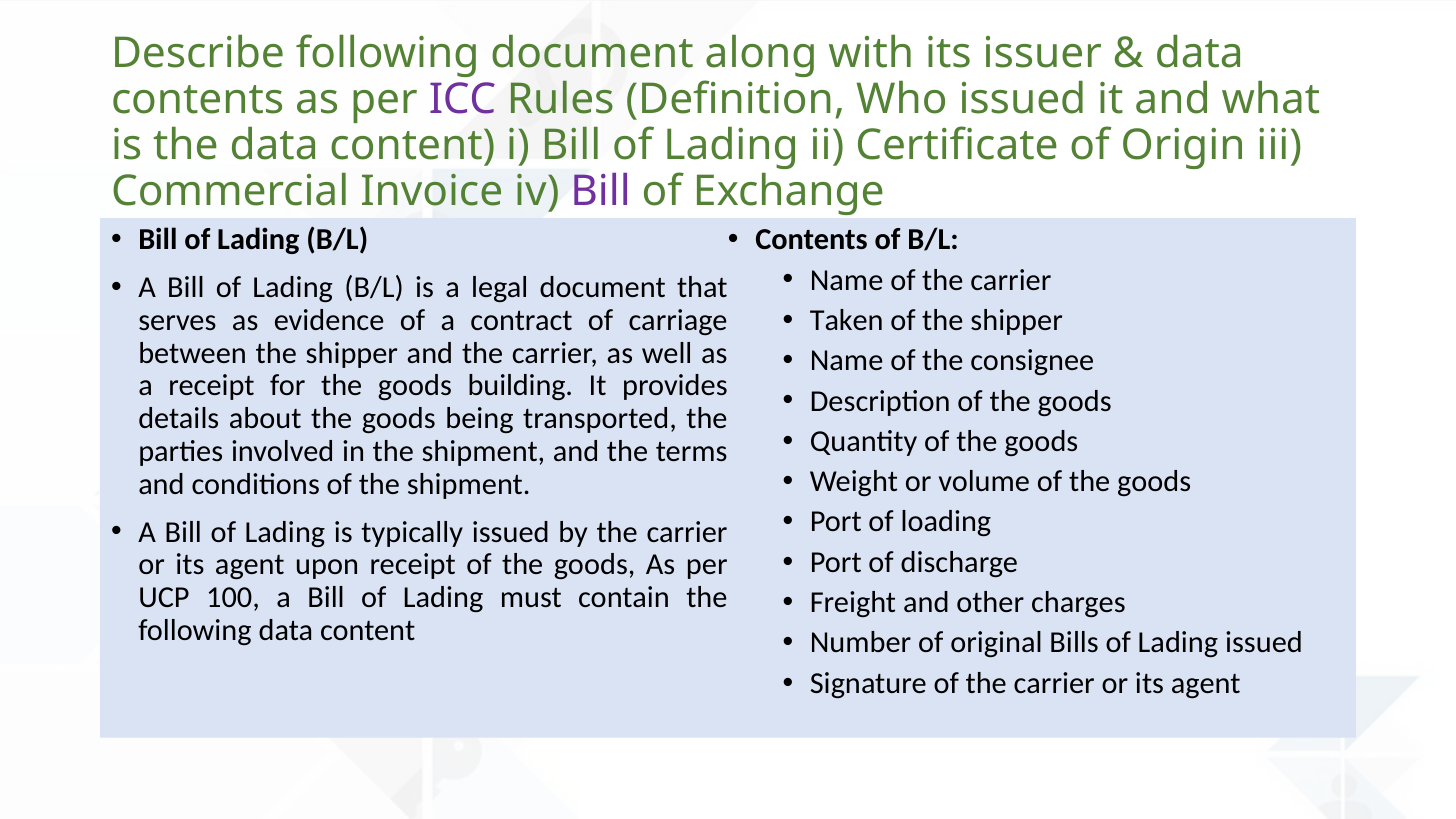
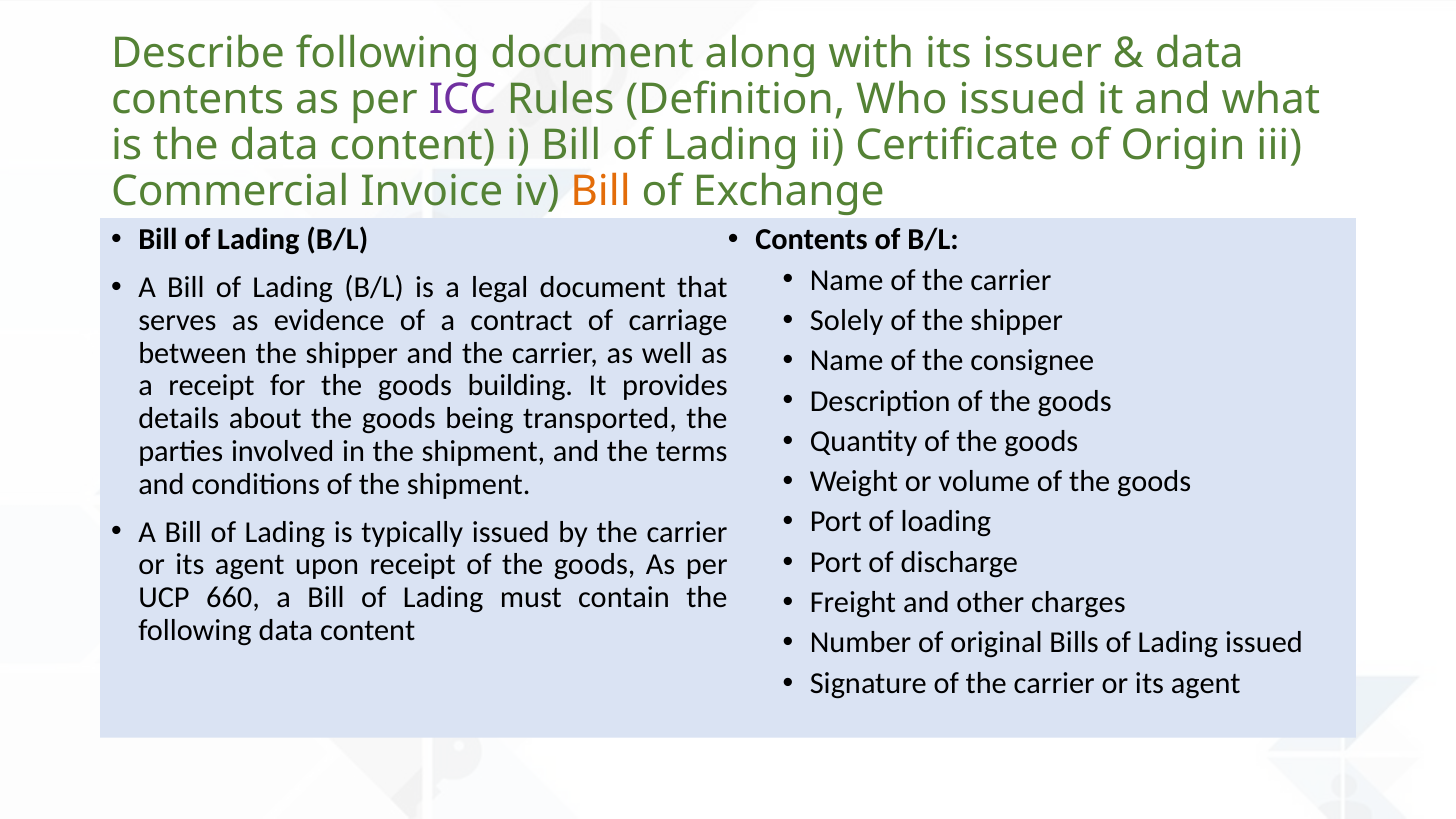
Bill at (601, 191) colour: purple -> orange
Taken: Taken -> Solely
100: 100 -> 660
